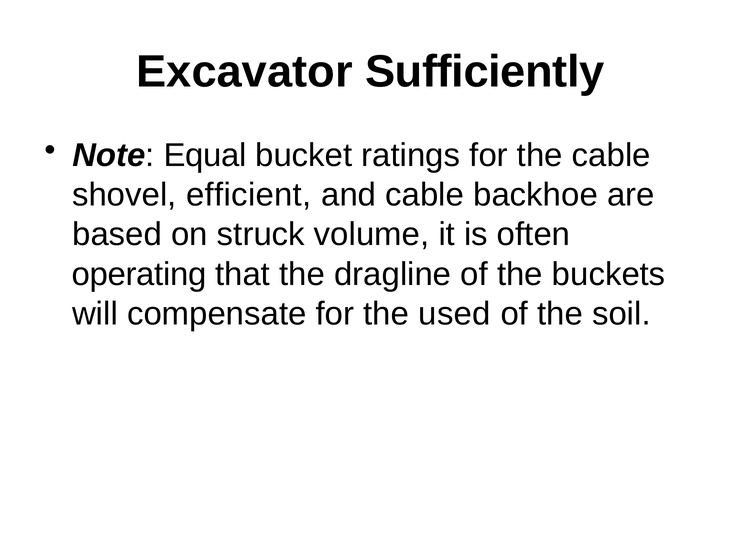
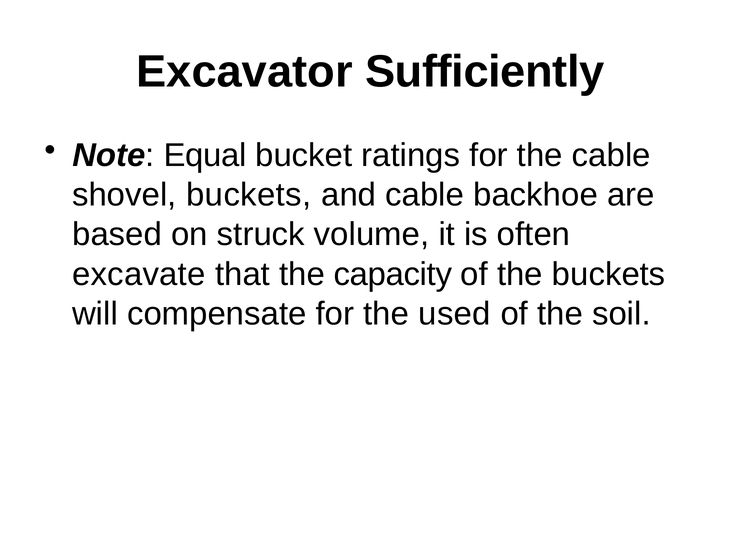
shovel efficient: efficient -> buckets
operating: operating -> excavate
dragline: dragline -> capacity
